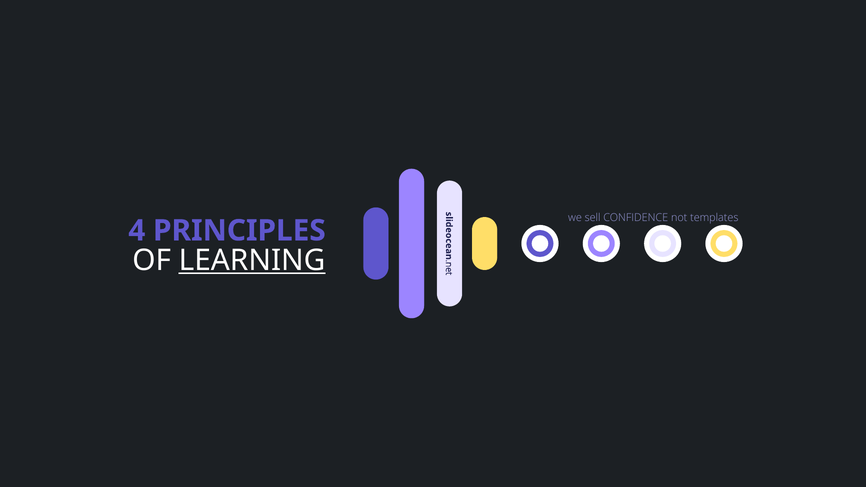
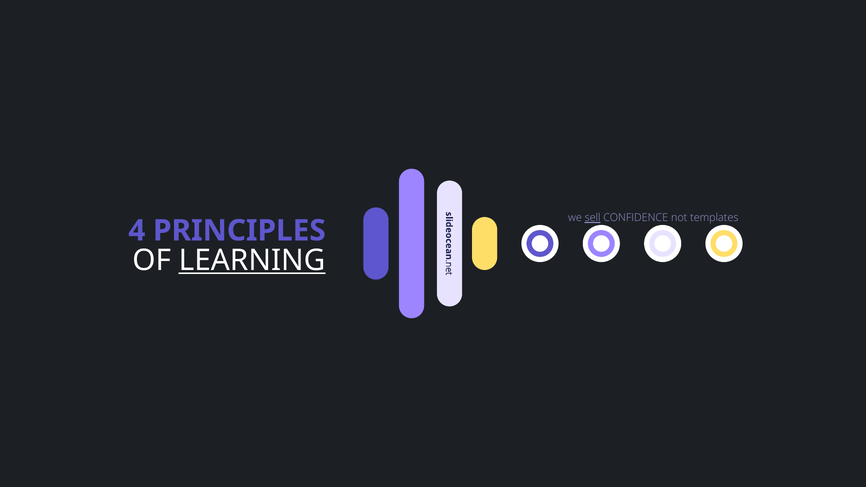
sell underline: none -> present
